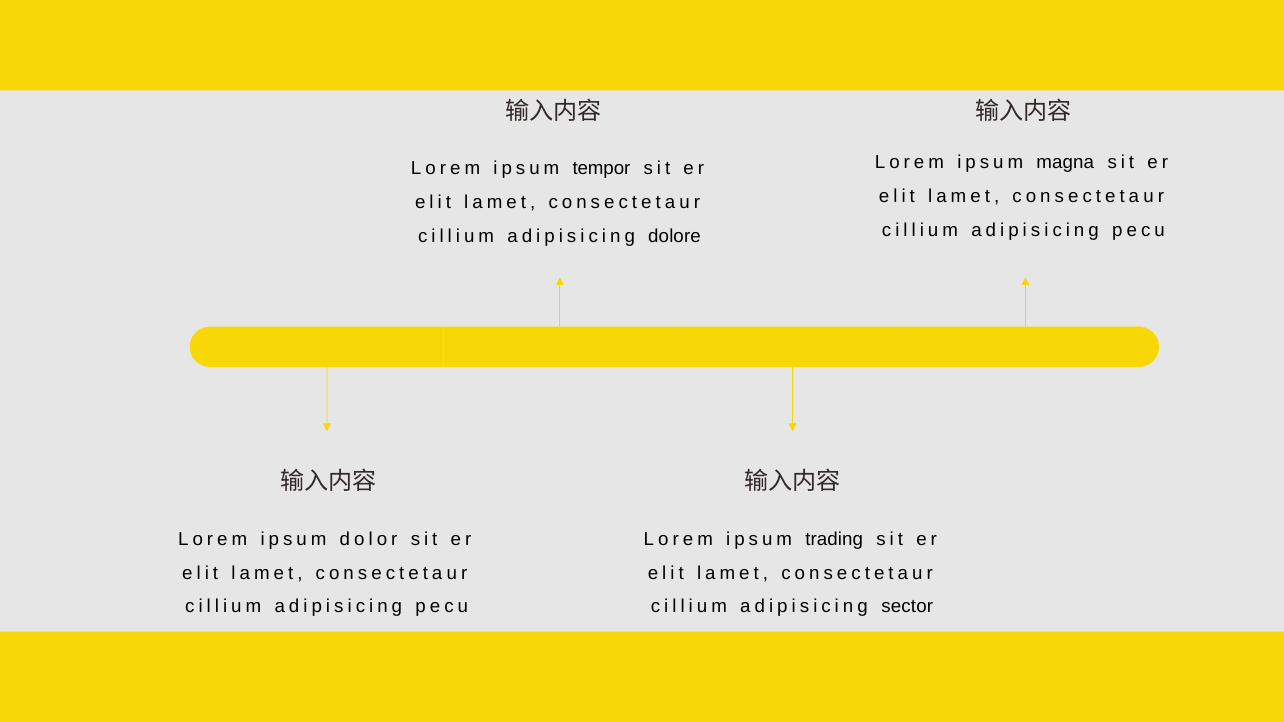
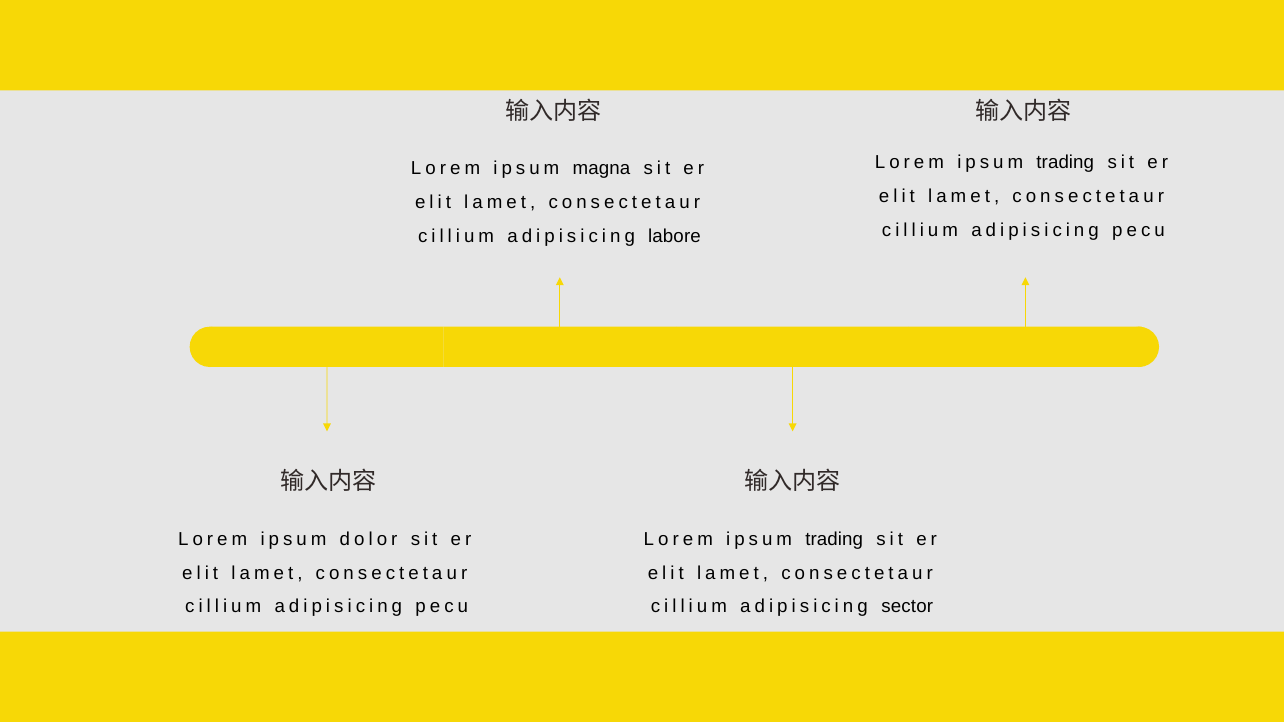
magna at (1065, 163): magna -> trading
tempor: tempor -> magna
dolore: dolore -> labore
